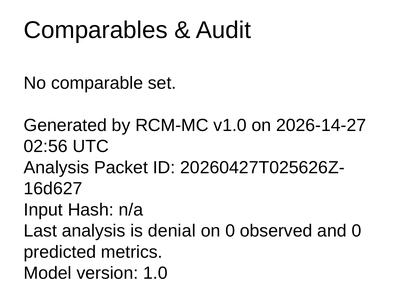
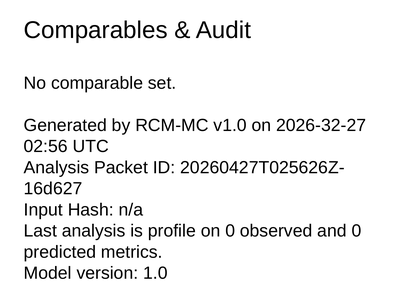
2026-14-27: 2026-14-27 -> 2026-32-27
denial: denial -> profile
